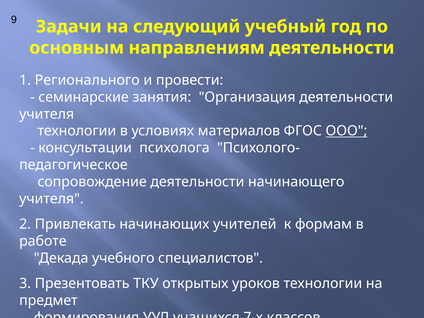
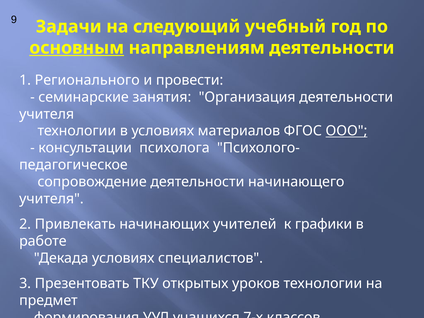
основным underline: none -> present
формам: формам -> графики
Декада учебного: учебного -> условиях
